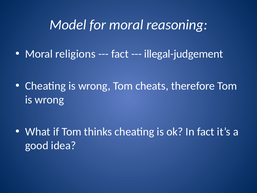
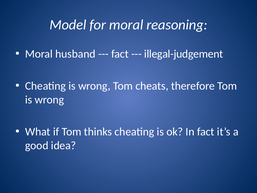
religions: religions -> husband
